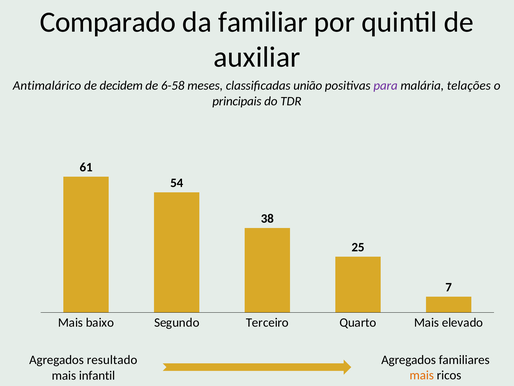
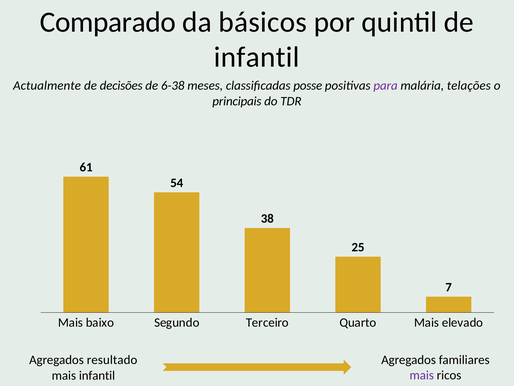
familiar: familiar -> básicos
auxiliar at (257, 57): auxiliar -> infantil
Antimalárico: Antimalárico -> Actualmente
decidem: decidem -> decisões
6-58: 6-58 -> 6-38
união: união -> posse
mais at (422, 375) colour: orange -> purple
